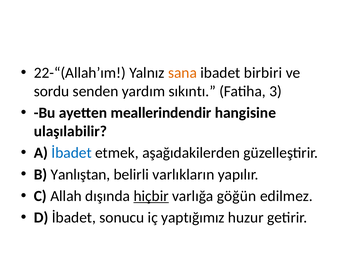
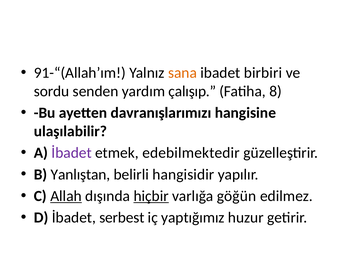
22-“(Allah’ım: 22-“(Allah’ım -> 91-“(Allah’ım
sıkıntı: sıkıntı -> çalışıp
3: 3 -> 8
meallerindendir: meallerindendir -> davranışlarımızı
İbadet at (72, 153) colour: blue -> purple
aşağıdakilerden: aşağıdakilerden -> edebilmektedir
varlıkların: varlıkların -> hangisidir
Allah underline: none -> present
sonucu: sonucu -> serbest
